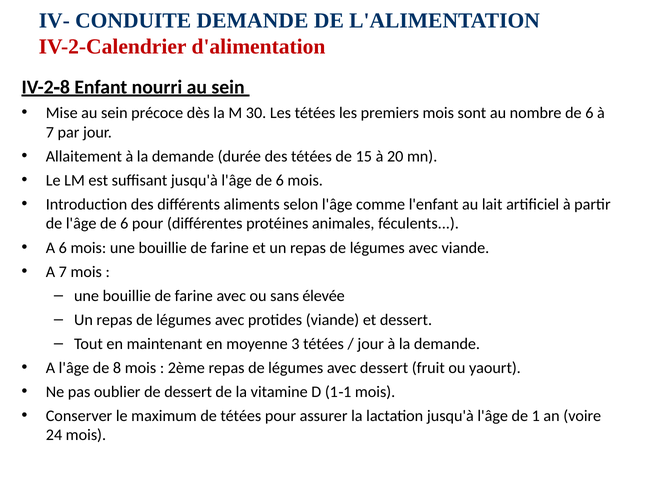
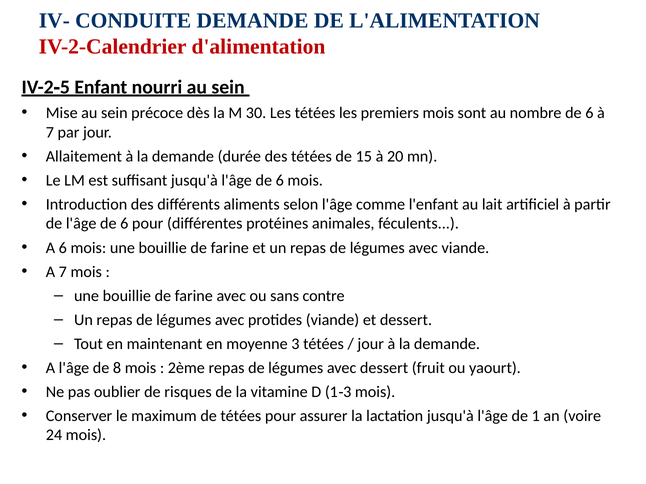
8 at (65, 87): 8 -> 5
élevée: élevée -> contre
de dessert: dessert -> risques
1 1: 1 -> 3
